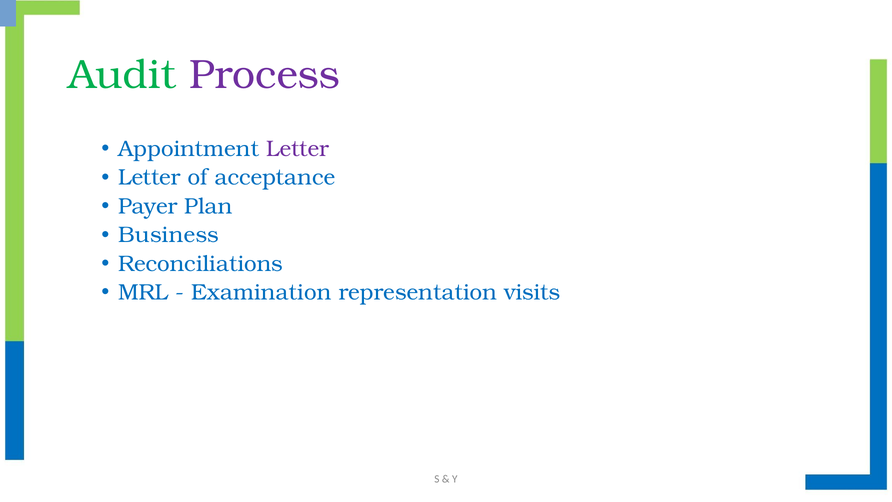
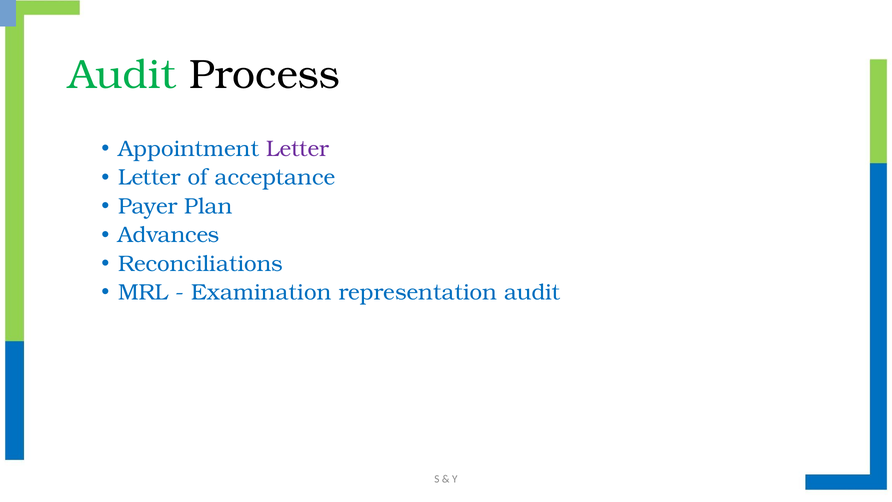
Process colour: purple -> black
Business: Business -> Advances
representation visits: visits -> audit
